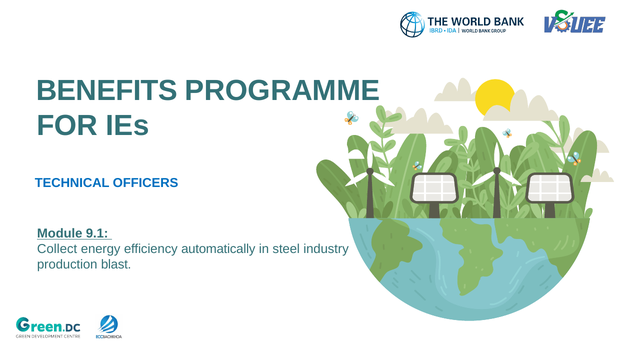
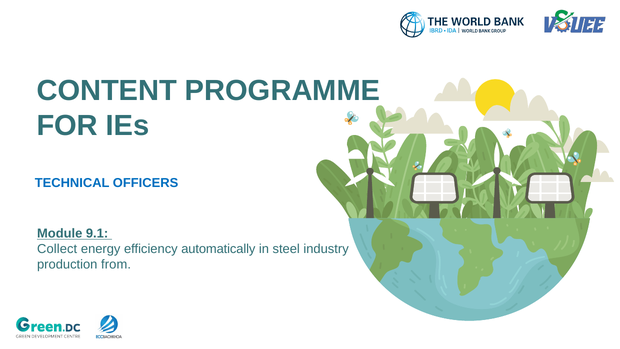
BENEFITS: BENEFITS -> CONTENT
blast: blast -> from
